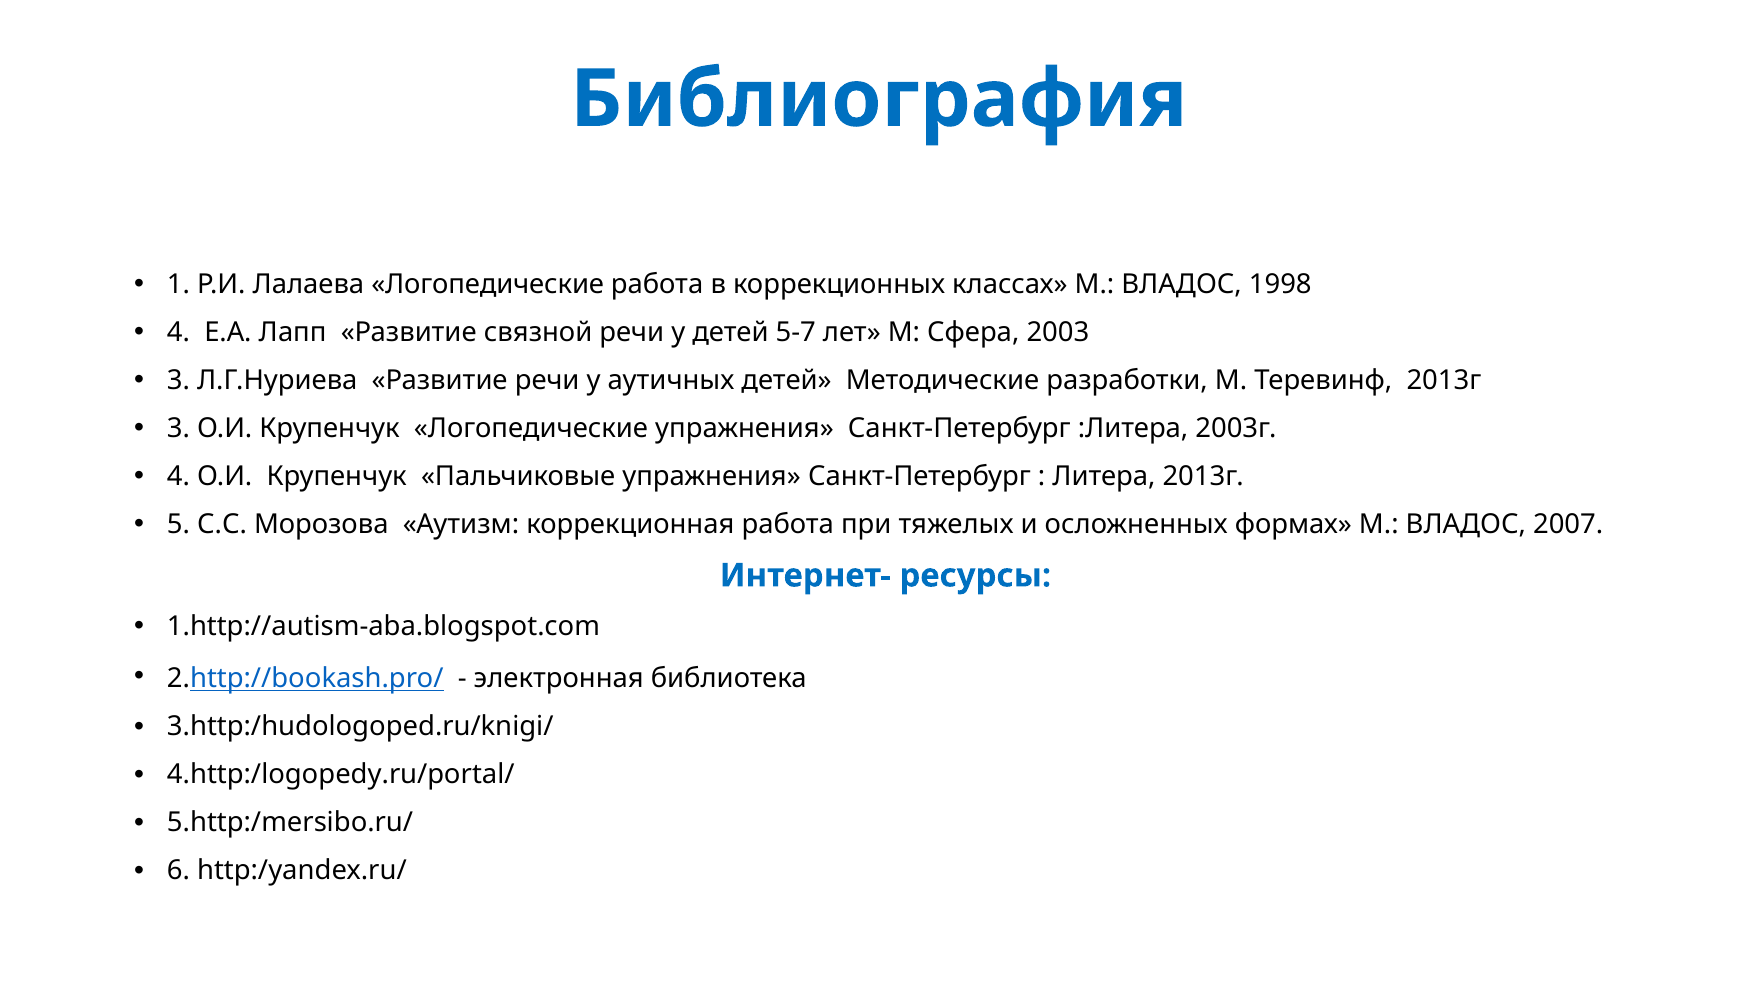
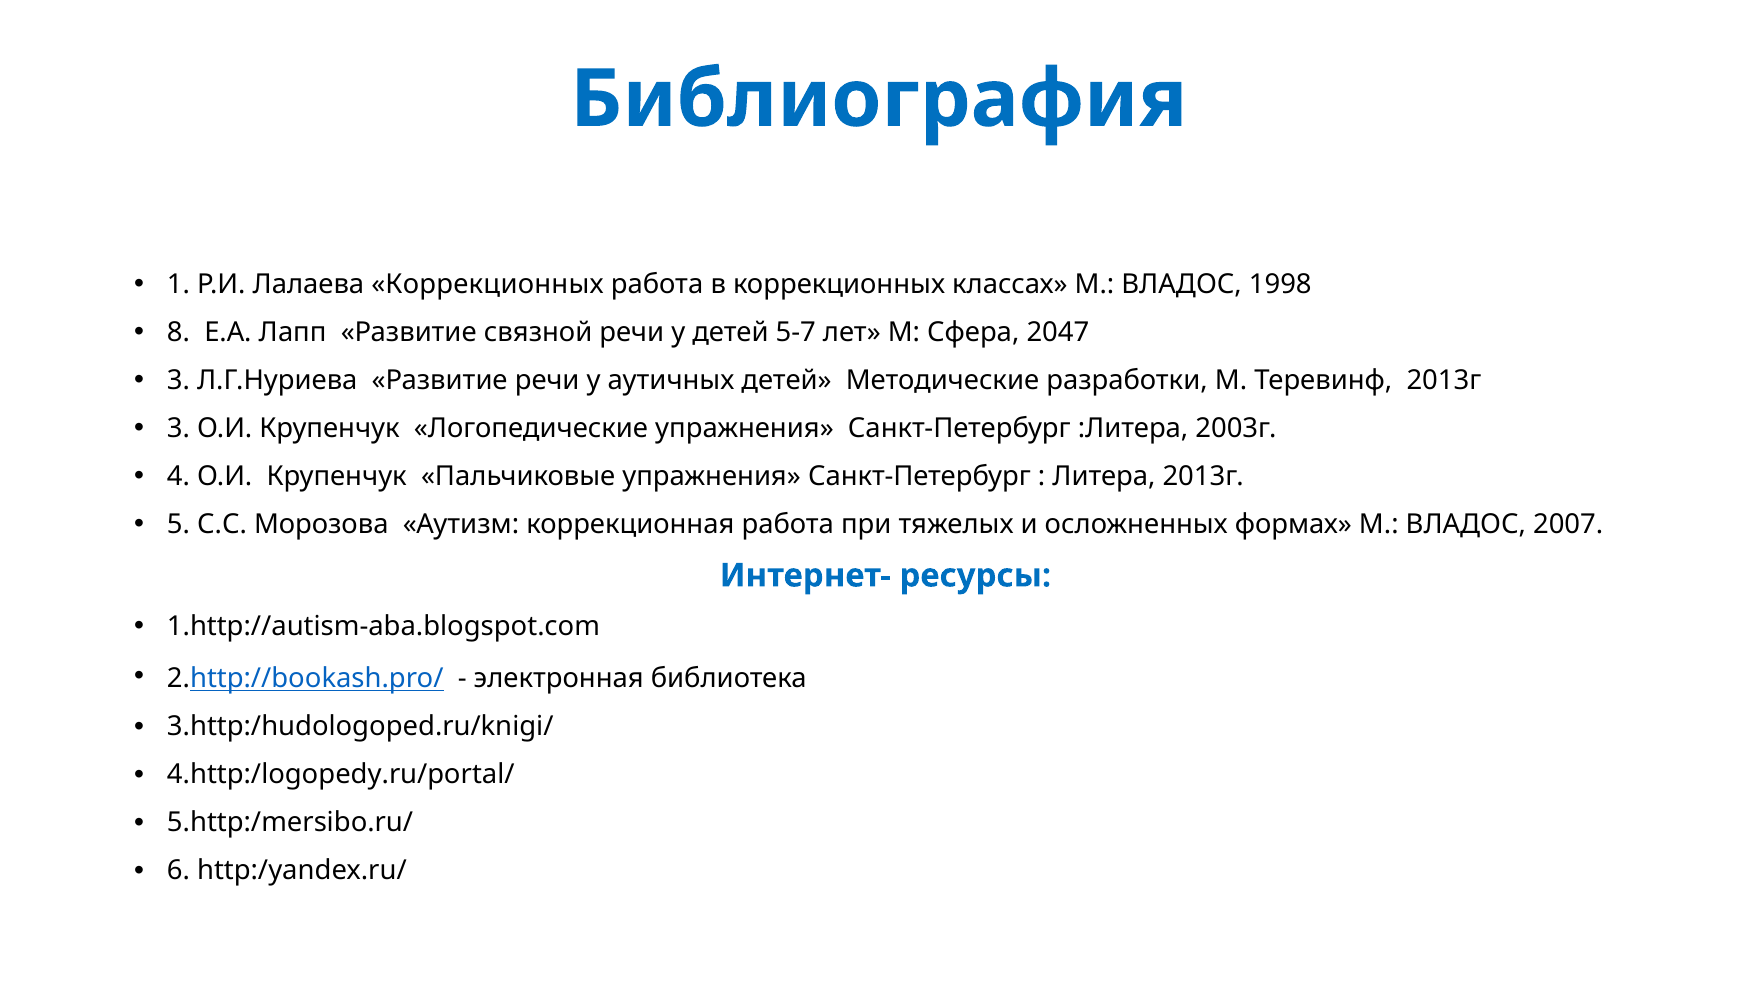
Лалаева Логопедические: Логопедические -> Коррекционных
4 at (179, 332): 4 -> 8
2003: 2003 -> 2047
